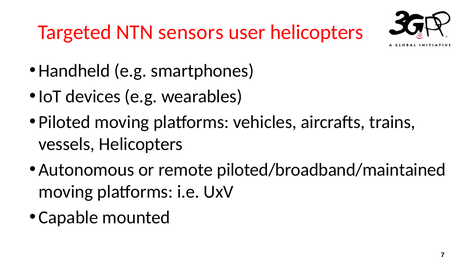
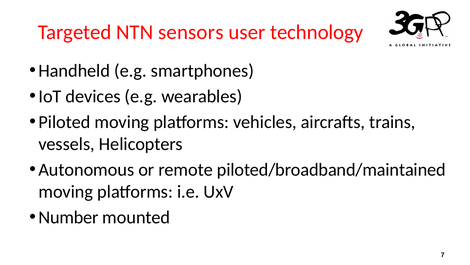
user helicopters: helicopters -> technology
Capable: Capable -> Number
